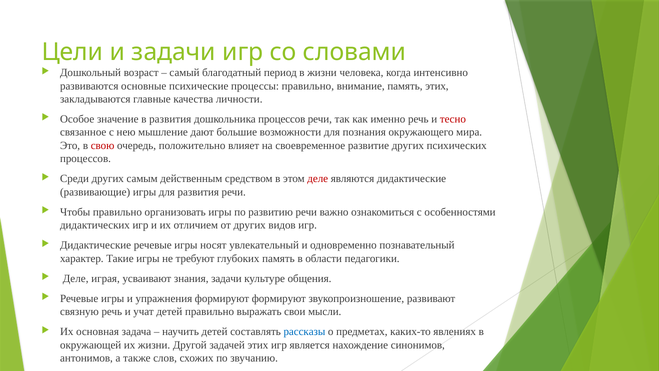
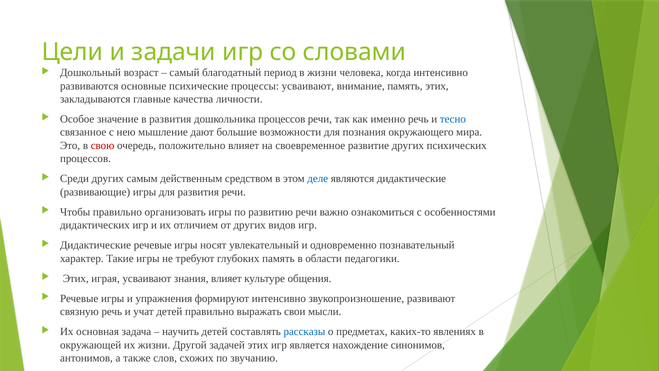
процессы правильно: правильно -> усваивают
тесно colour: red -> blue
деле at (318, 179) colour: red -> blue
Деле at (76, 278): Деле -> Этих
знания задачи: задачи -> влияет
формируют формируют: формируют -> интенсивно
